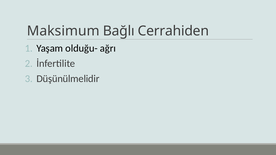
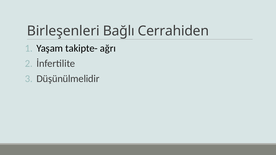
Maksimum: Maksimum -> Birleşenleri
olduğu-: olduğu- -> takipte-
